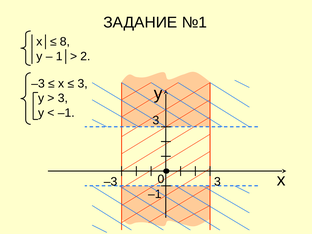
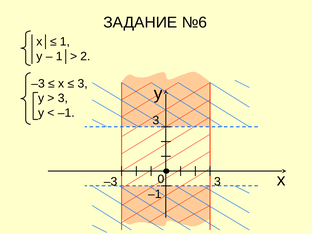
№1: №1 -> №6
8: 8 -> 1
